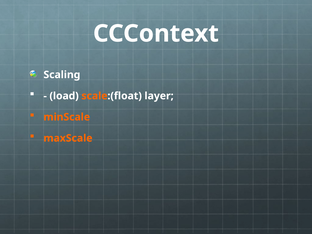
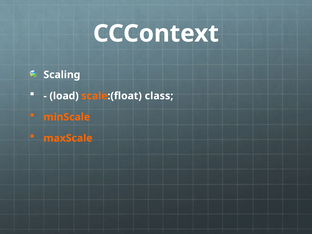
layer: layer -> class
